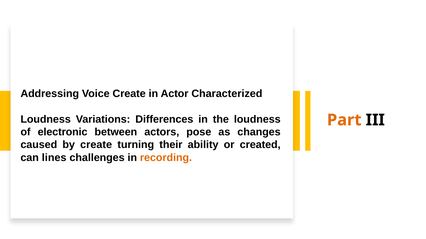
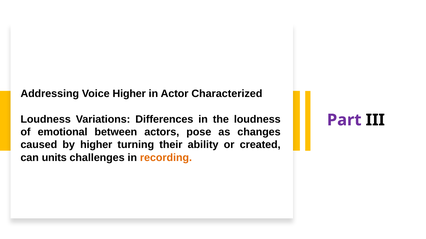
Voice Create: Create -> Higher
Part colour: orange -> purple
electronic: electronic -> emotional
by create: create -> higher
lines: lines -> units
